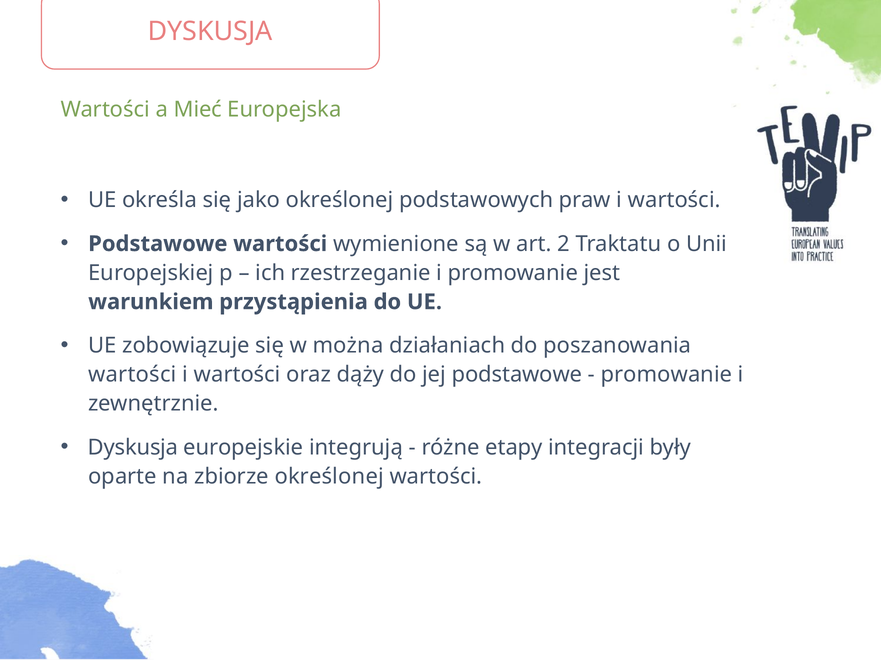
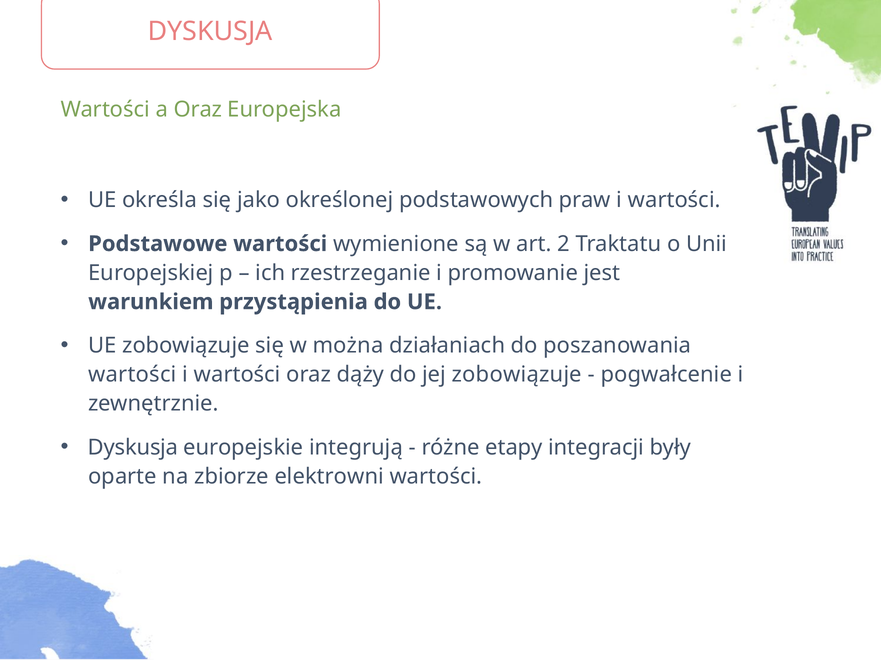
a Mieć: Mieć -> Oraz
jej podstawowe: podstawowe -> zobowiązuje
promowanie at (666, 375): promowanie -> pogwałcenie
zbiorze określonej: określonej -> elektrowni
